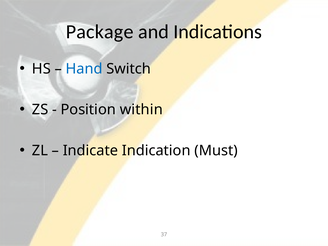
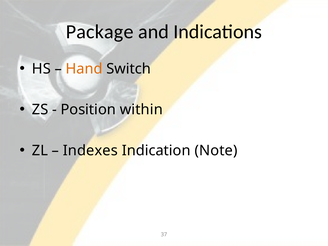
Hand colour: blue -> orange
Indicate: Indicate -> Indexes
Must: Must -> Note
